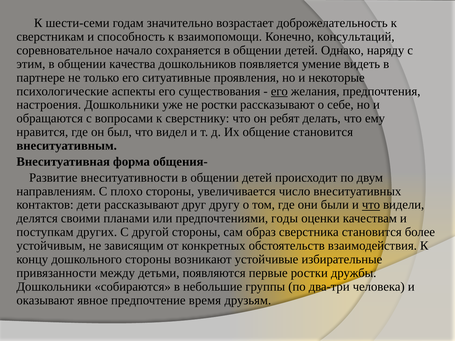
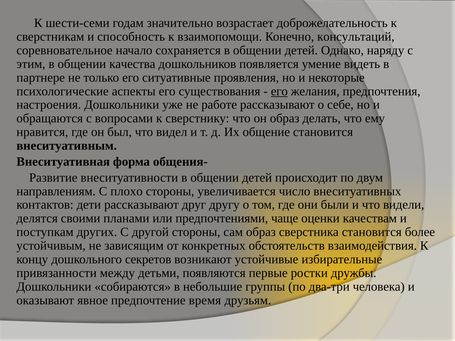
не ростки: ростки -> работе
он ребят: ребят -> образ
что at (371, 205) underline: present -> none
годы: годы -> чаще
дошкольного стороны: стороны -> секретов
